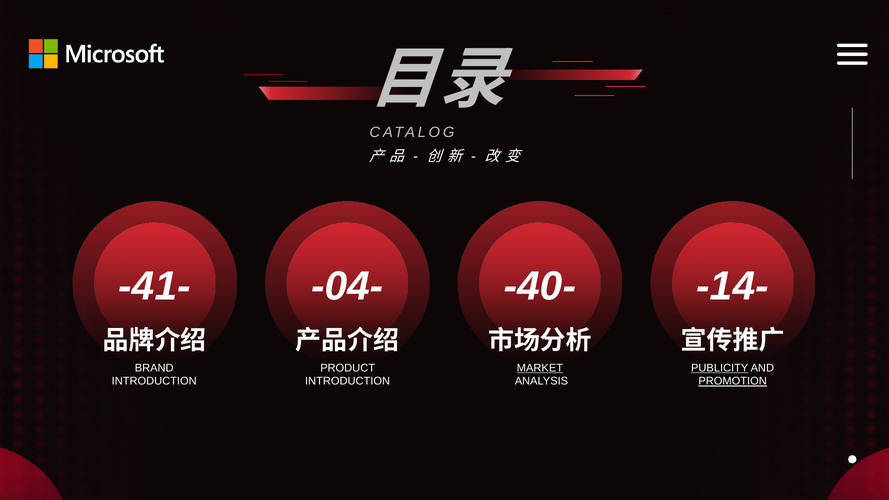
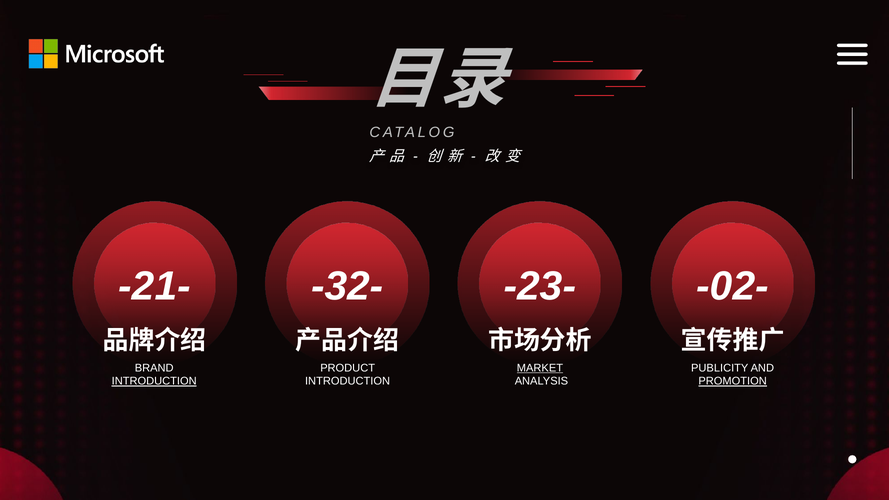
-41-: -41- -> -21-
-04-: -04- -> -32-
-40-: -40- -> -23-
-14-: -14- -> -02-
PUBLICITY underline: present -> none
INTRODUCTION at (154, 381) underline: none -> present
